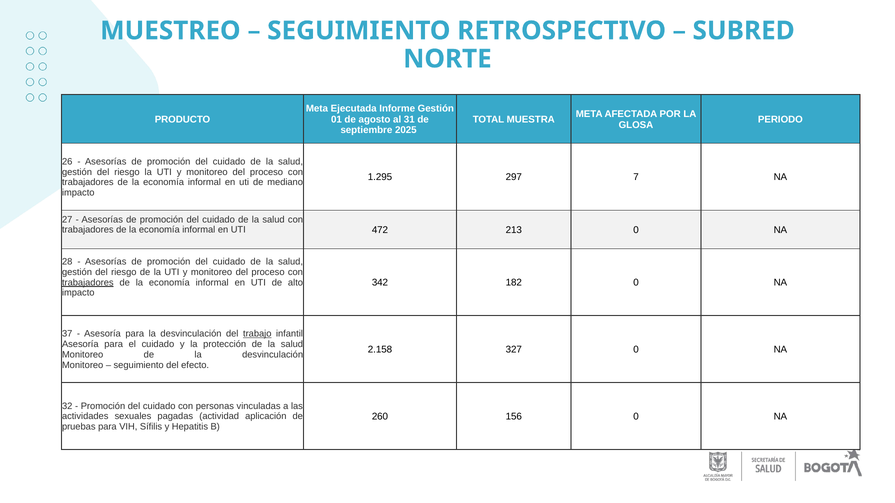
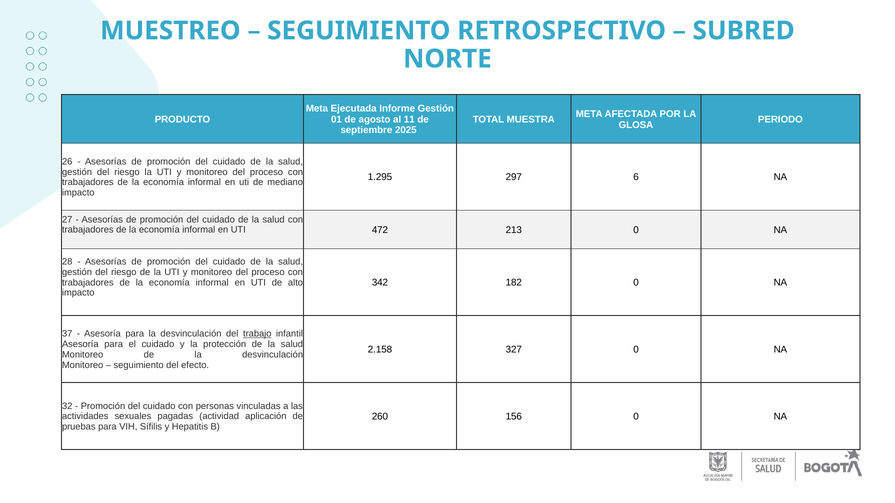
31: 31 -> 11
7: 7 -> 6
trabajadores at (88, 283) underline: present -> none
